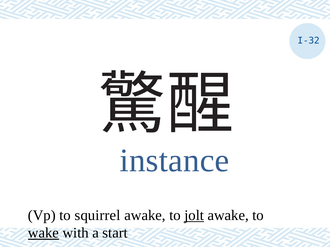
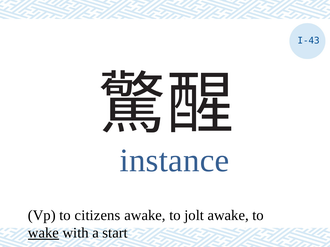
I-32: I-32 -> I-43
squirrel: squirrel -> citizens
jolt underline: present -> none
